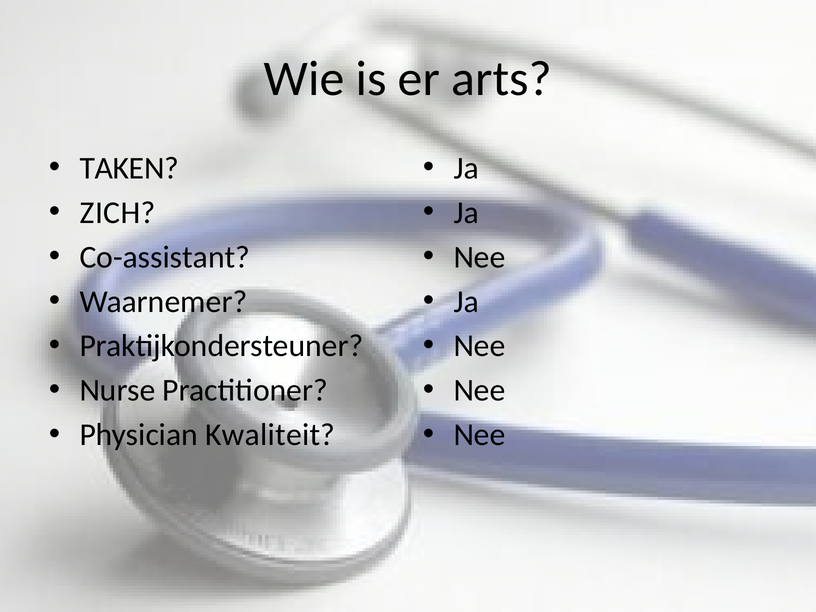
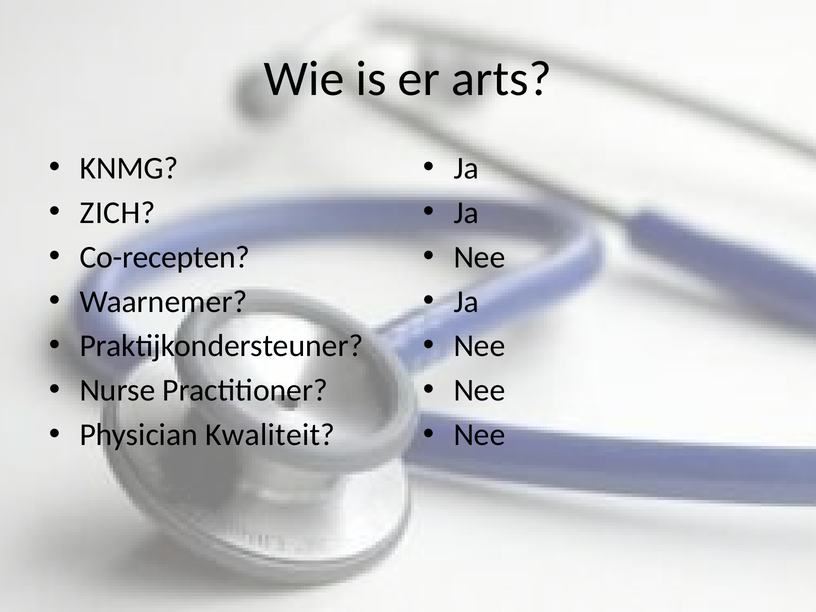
TAKEN: TAKEN -> KNMG
Co-assistant: Co-assistant -> Co-recepten
